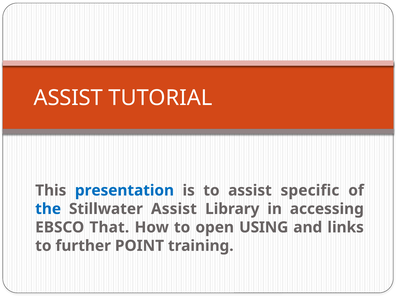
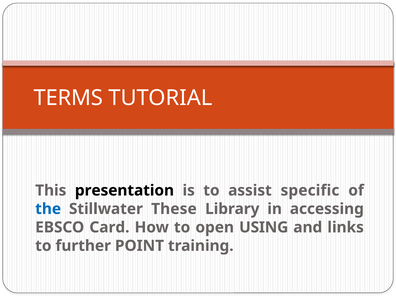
ASSIST at (68, 98): ASSIST -> TERMS
presentation colour: blue -> black
Stillwater Assist: Assist -> These
That: That -> Card
